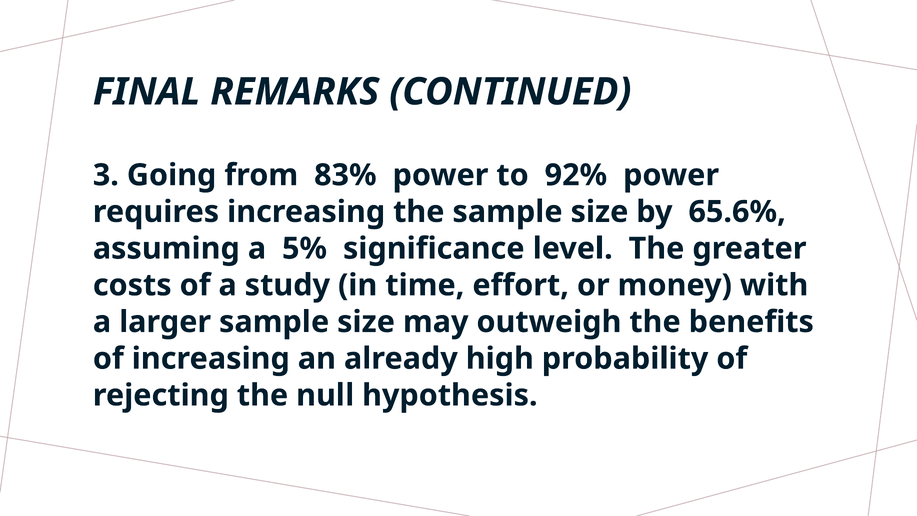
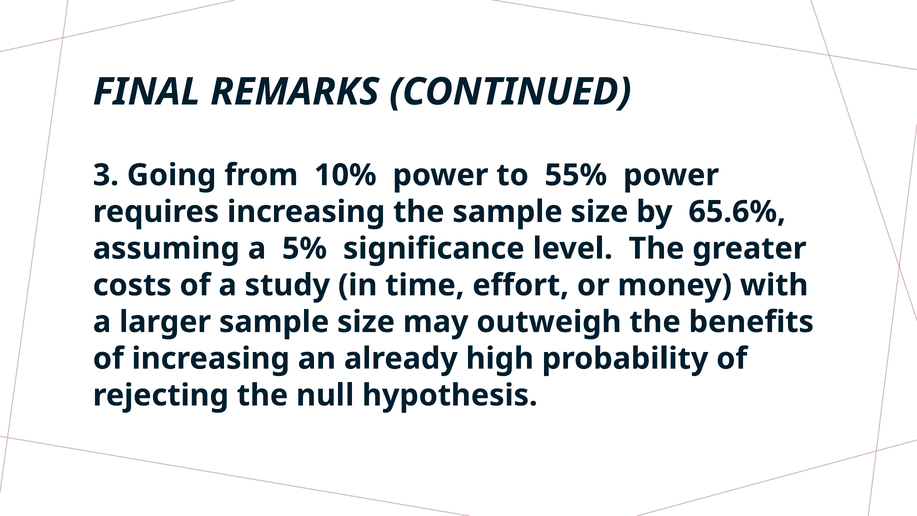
83%: 83% -> 10%
92%: 92% -> 55%
